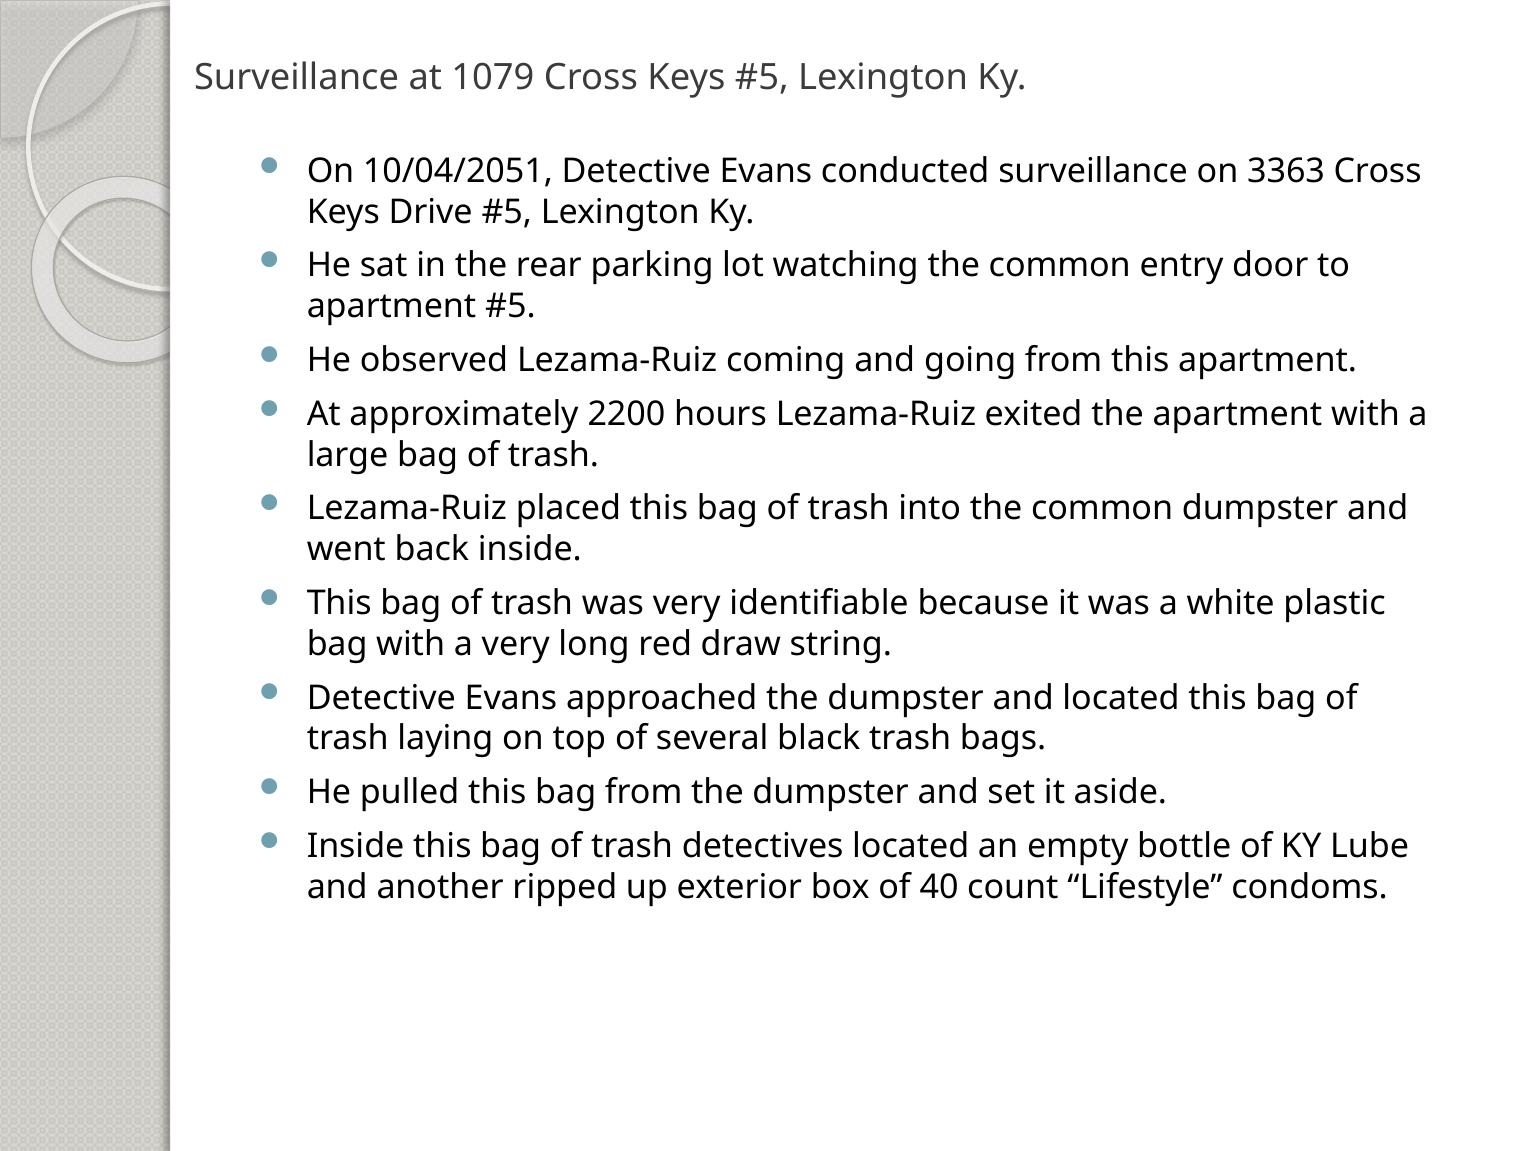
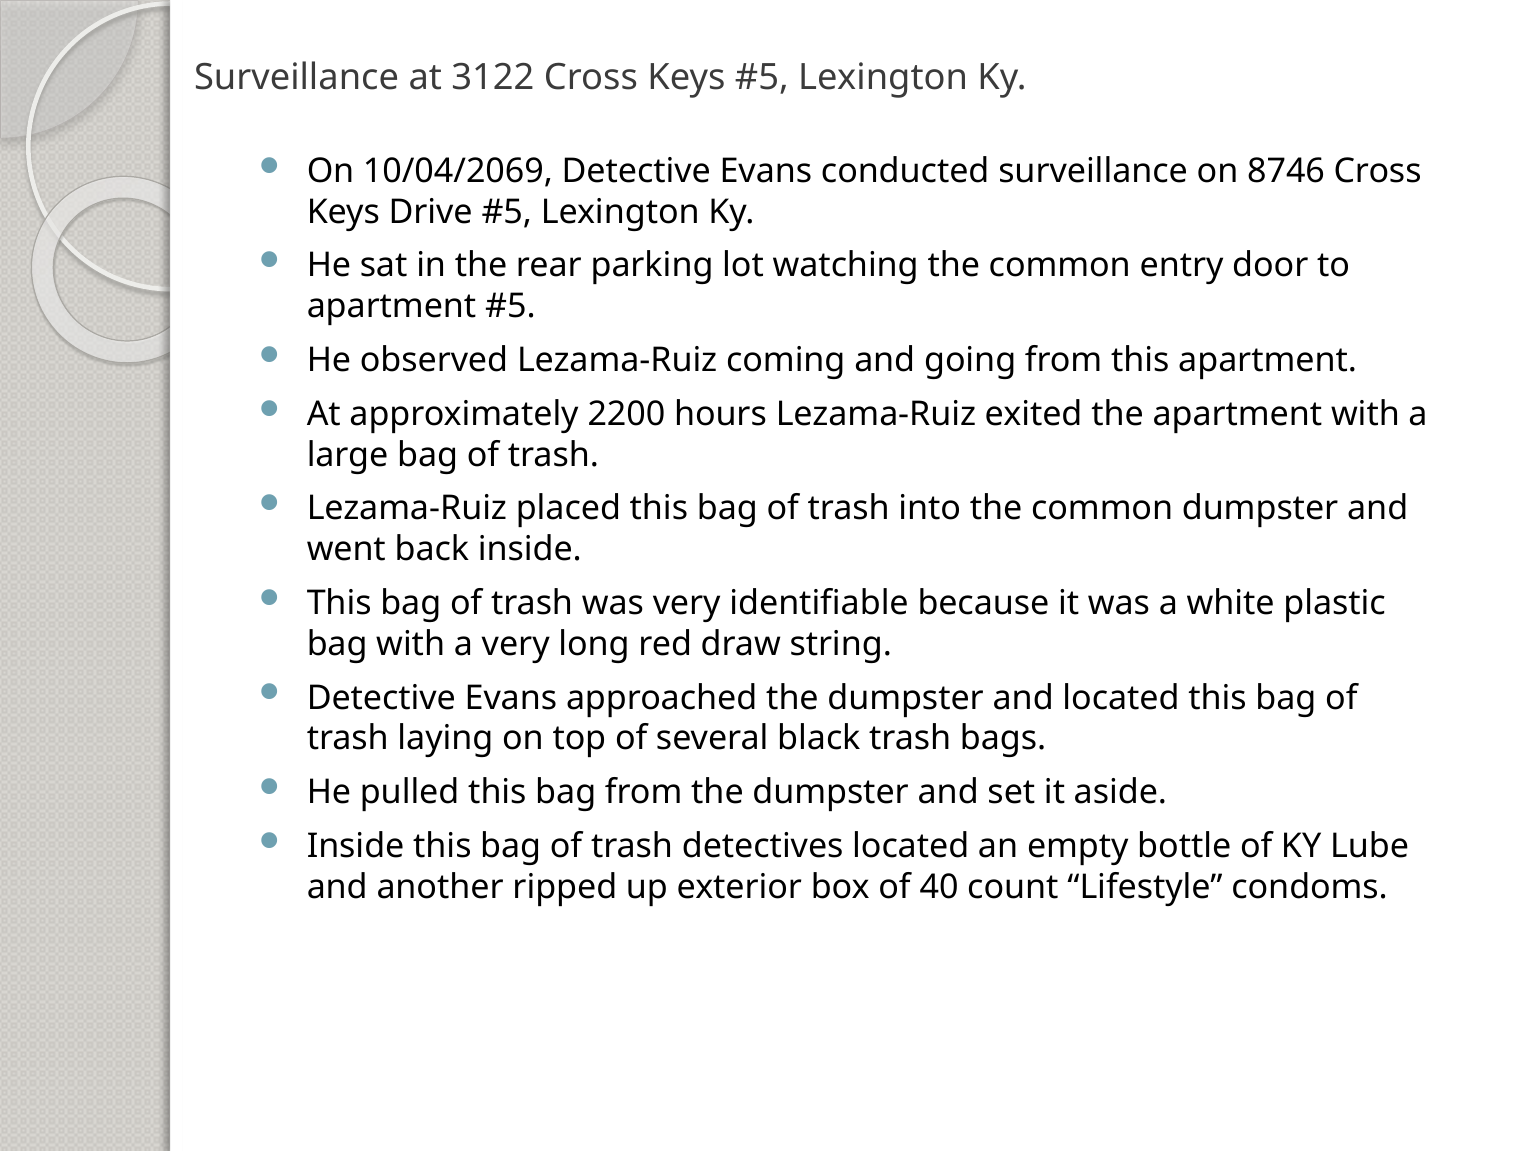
1079: 1079 -> 3122
10/04/2051: 10/04/2051 -> 10/04/2069
3363: 3363 -> 8746
